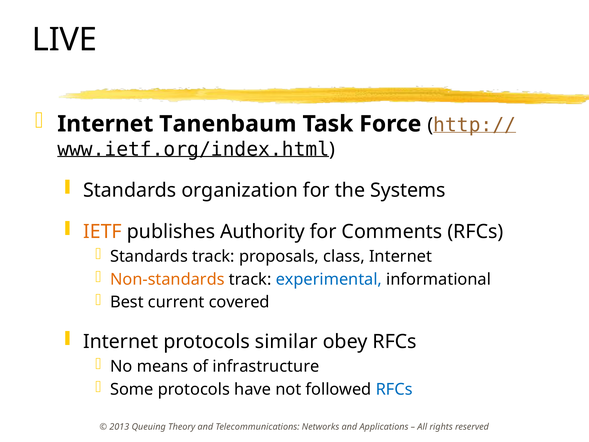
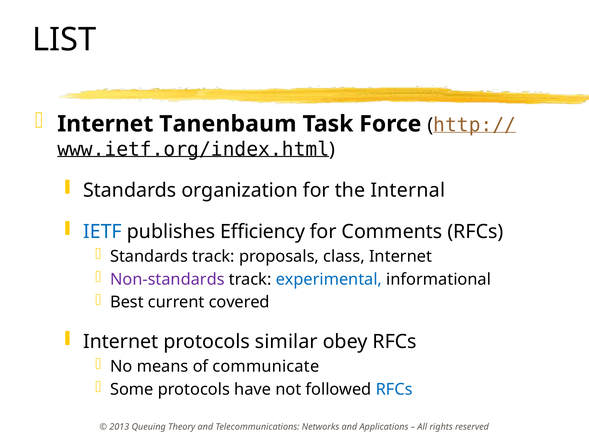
LIVE: LIVE -> LIST
Systems: Systems -> Internal
IETF colour: orange -> blue
Authority: Authority -> Efficiency
Non-standards colour: orange -> purple
infrastructure: infrastructure -> communicate
